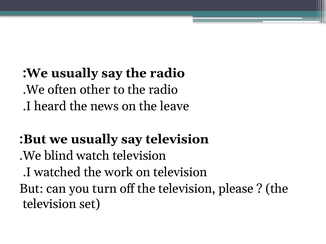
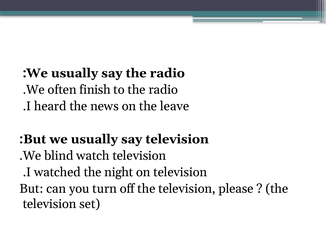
other: other -> finish
work: work -> night
